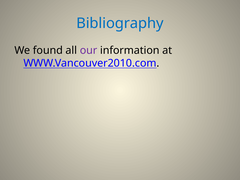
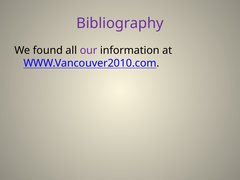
Bibliography colour: blue -> purple
